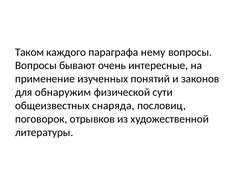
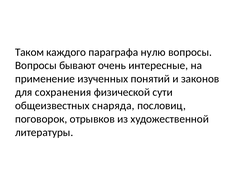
нему: нему -> нулю
обнаружим: обнаружим -> сохранения
